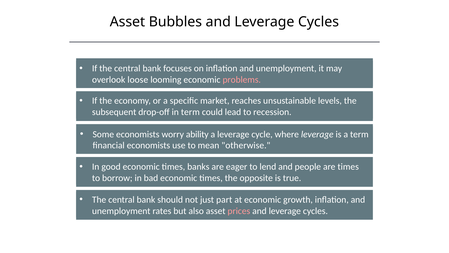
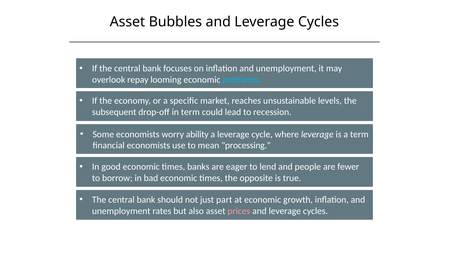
loose: loose -> repay
problems colour: pink -> light blue
otherwise: otherwise -> processing
are times: times -> fewer
